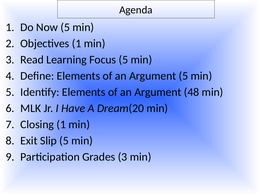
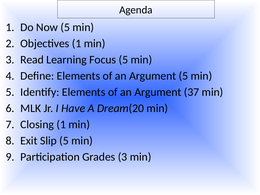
48: 48 -> 37
